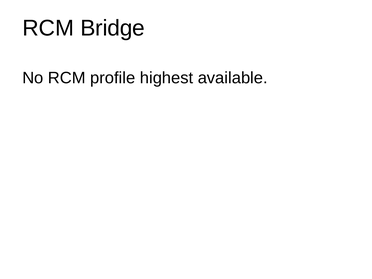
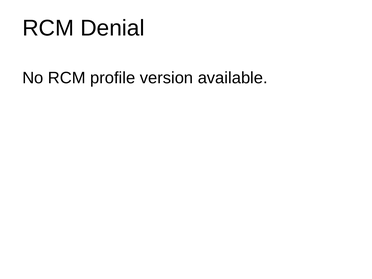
Bridge: Bridge -> Denial
highest: highest -> version
